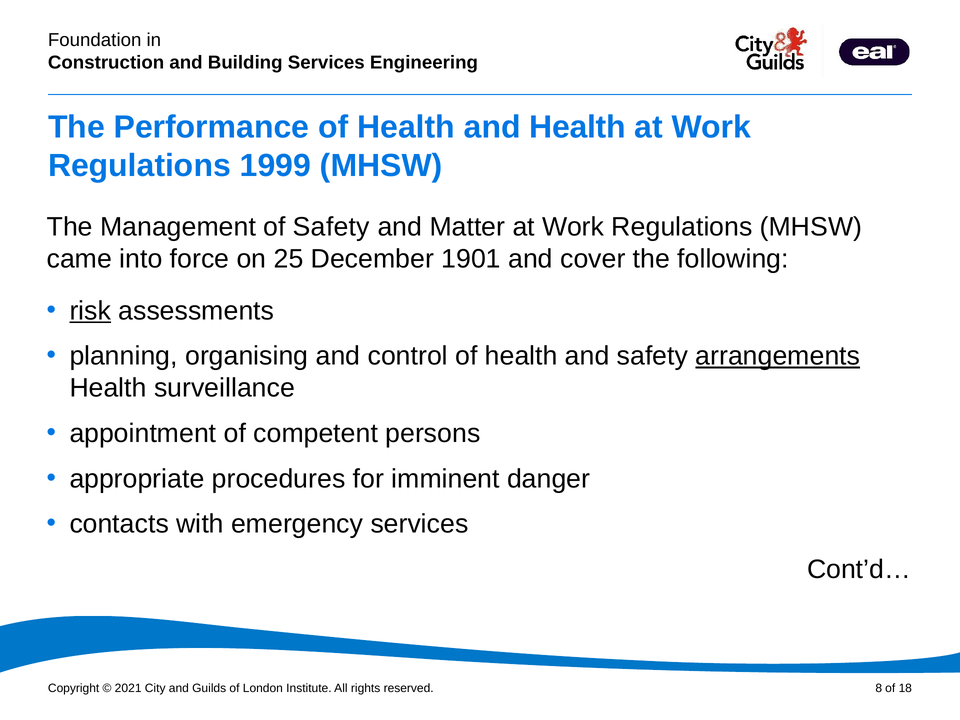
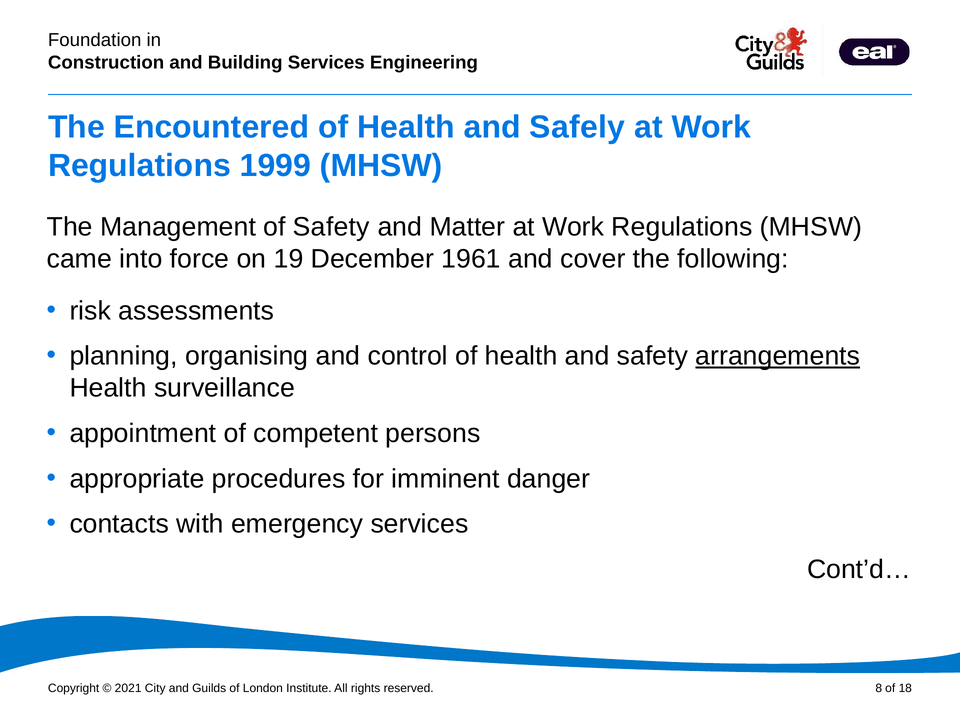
Performance: Performance -> Encountered
and Health: Health -> Safely
25: 25 -> 19
1901: 1901 -> 1961
risk underline: present -> none
